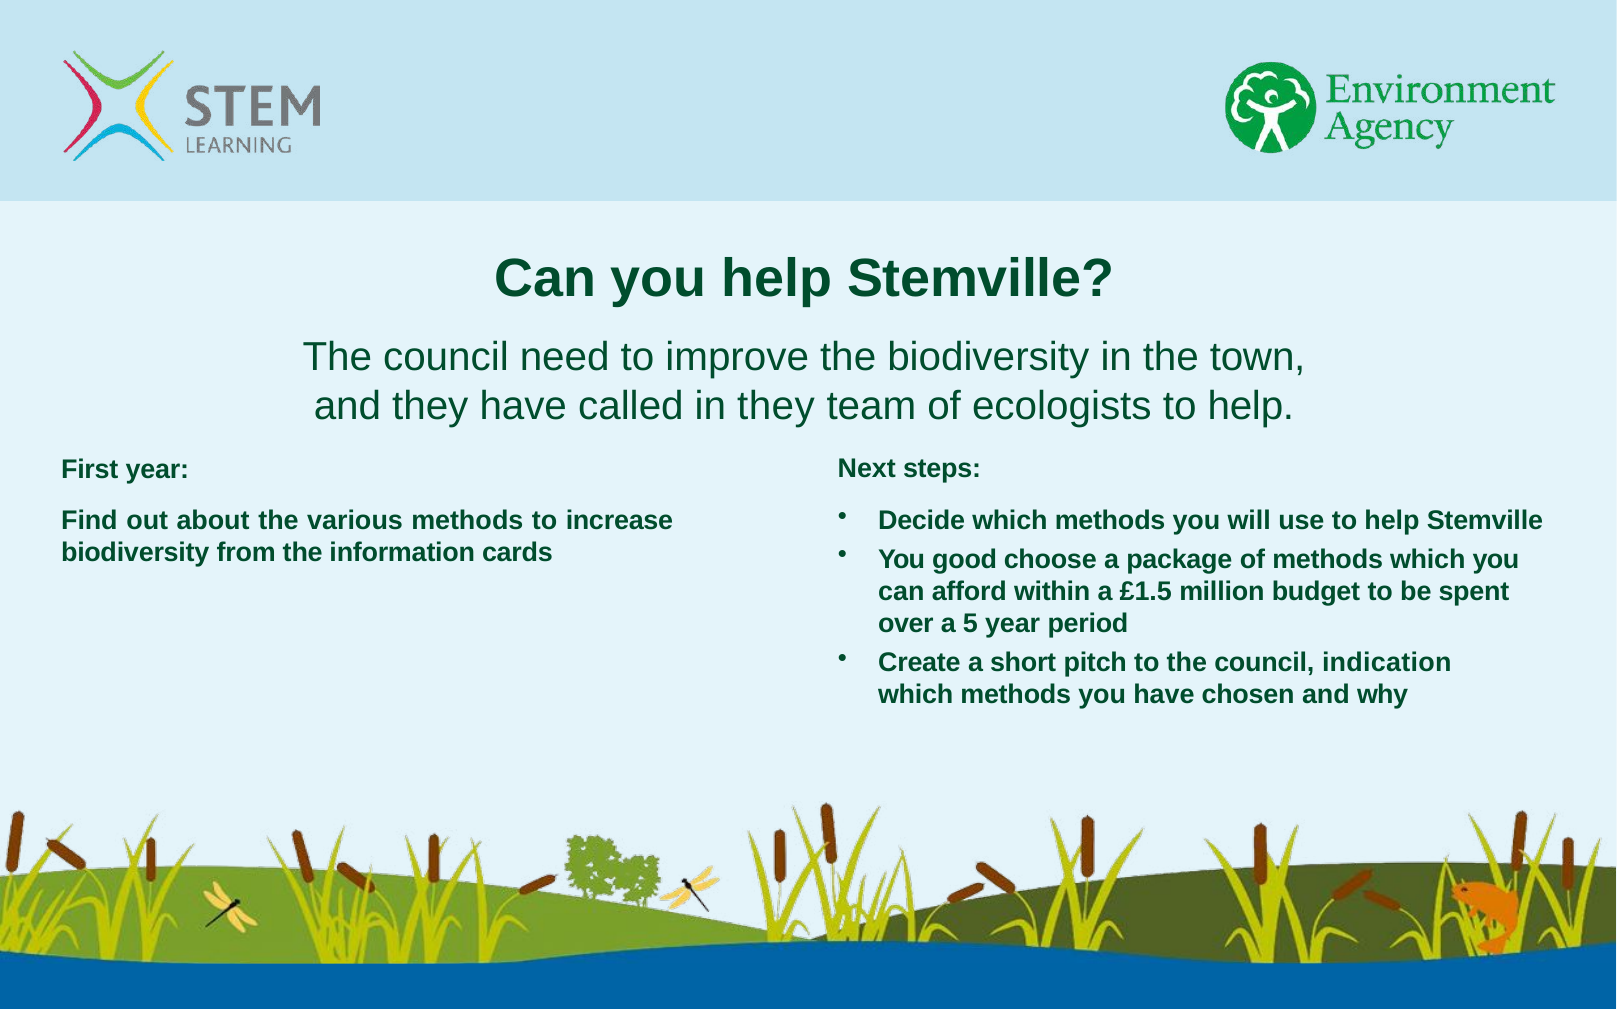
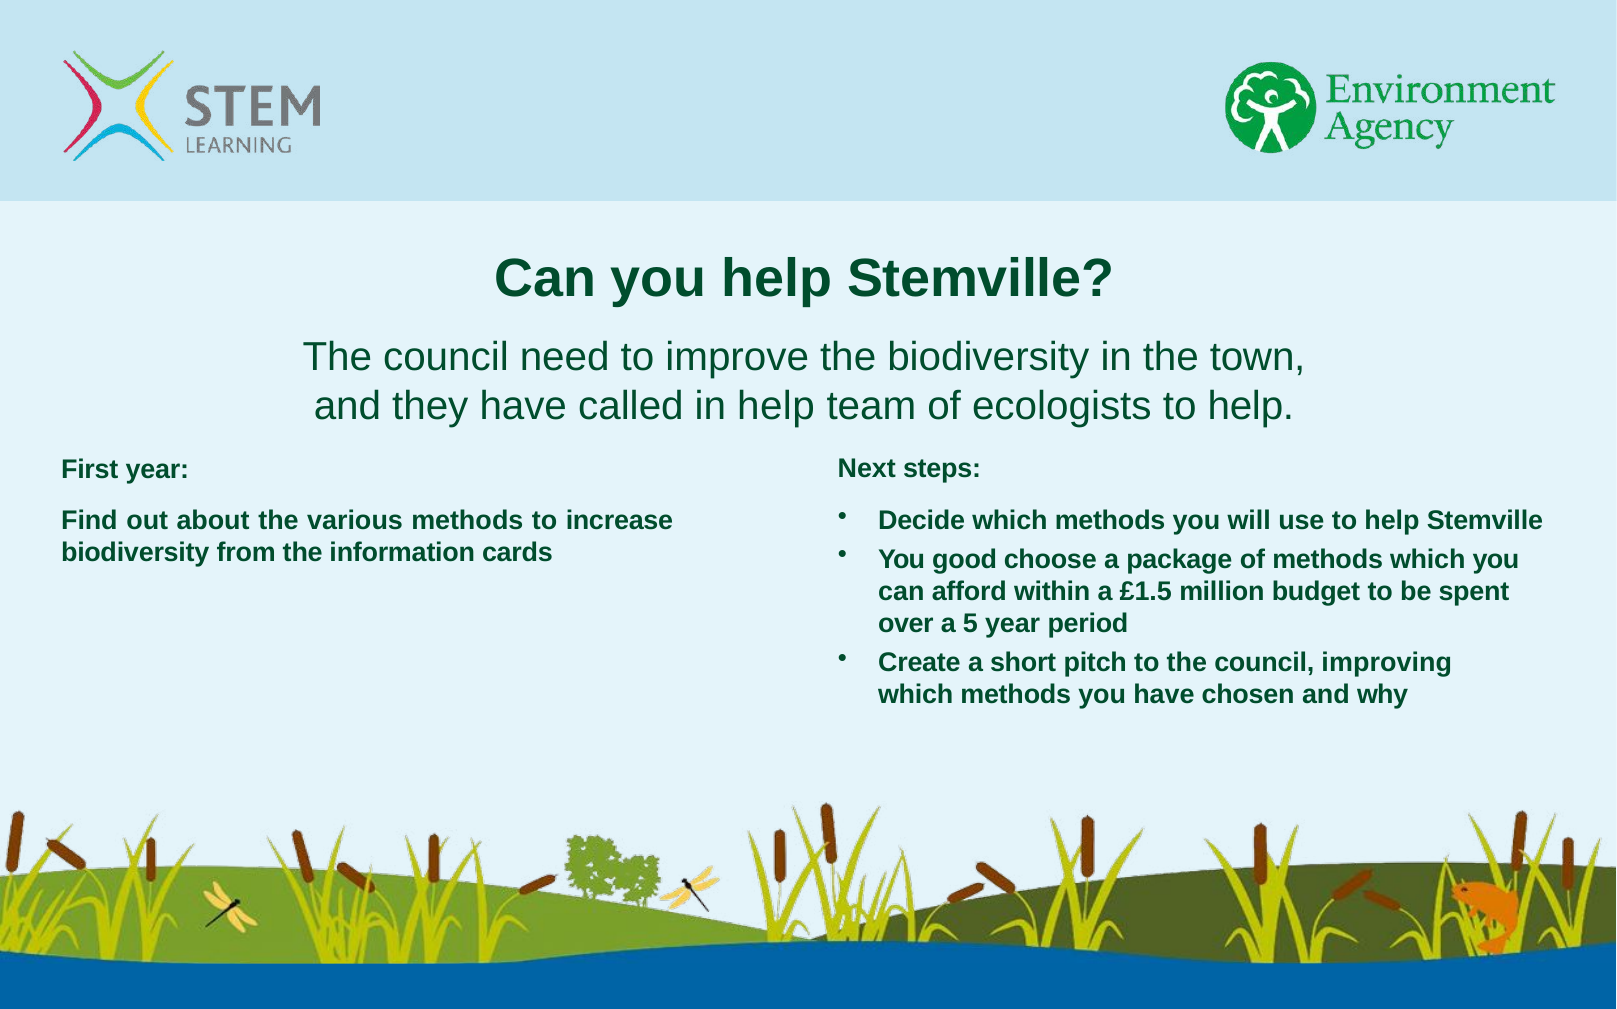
in they: they -> help
indication: indication -> improving
